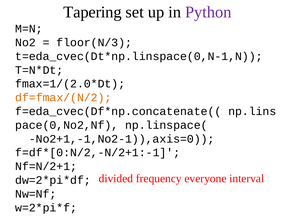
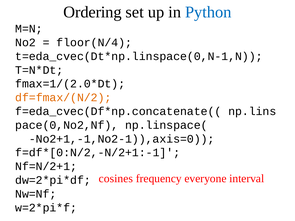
Tapering: Tapering -> Ordering
Python colour: purple -> blue
floor(N/3: floor(N/3 -> floor(N/4
divided: divided -> cosines
